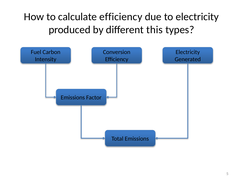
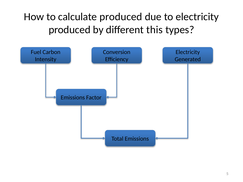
calculate efficiency: efficiency -> produced
